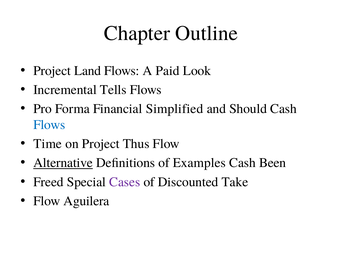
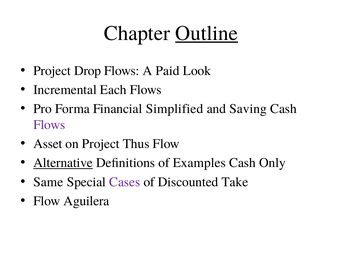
Outline underline: none -> present
Land: Land -> Drop
Tells: Tells -> Each
Should: Should -> Saving
Flows at (49, 124) colour: blue -> purple
Time: Time -> Asset
Been: Been -> Only
Freed: Freed -> Same
